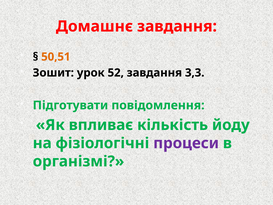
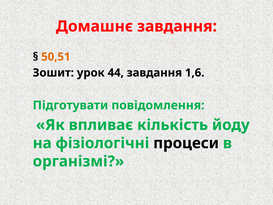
52: 52 -> 44
3,3: 3,3 -> 1,6
процеси colour: purple -> black
